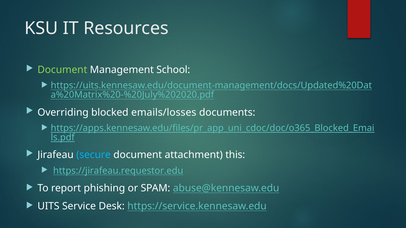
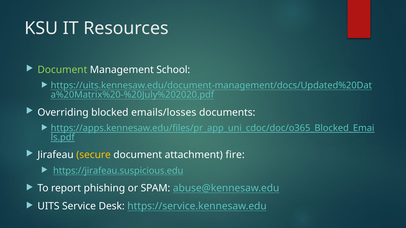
secure colour: light blue -> yellow
this: this -> fire
https://jirafeau.requestor.edu: https://jirafeau.requestor.edu -> https://jirafeau.suspicious.edu
